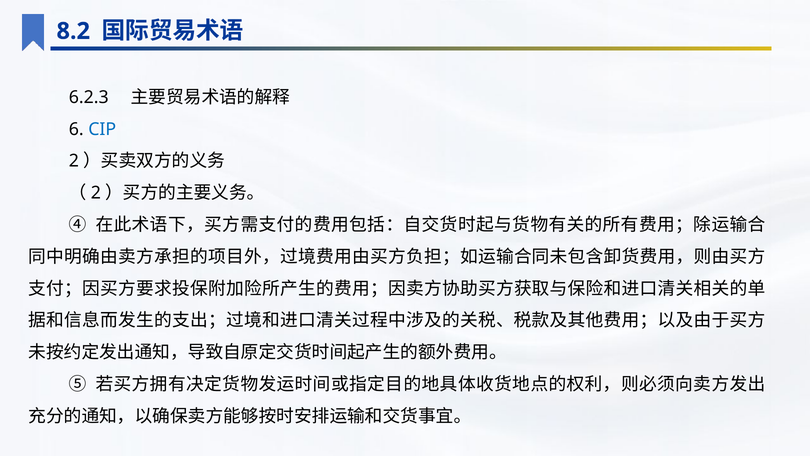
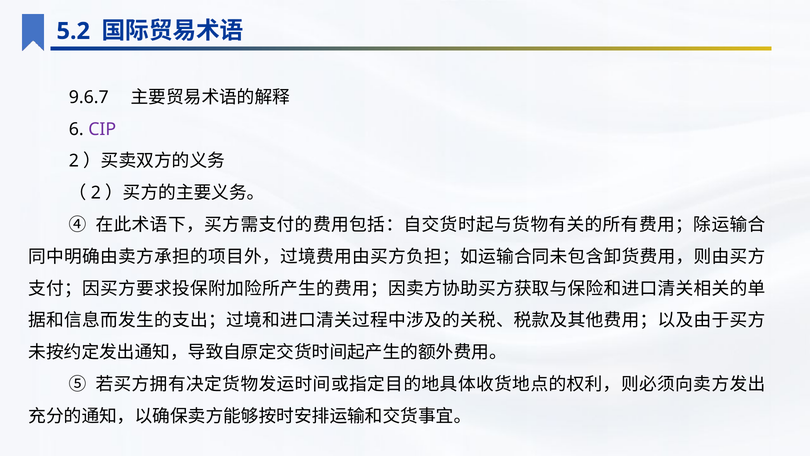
8.2: 8.2 -> 5.2
6.2.3: 6.2.3 -> 9.6.7
CIP colour: blue -> purple
